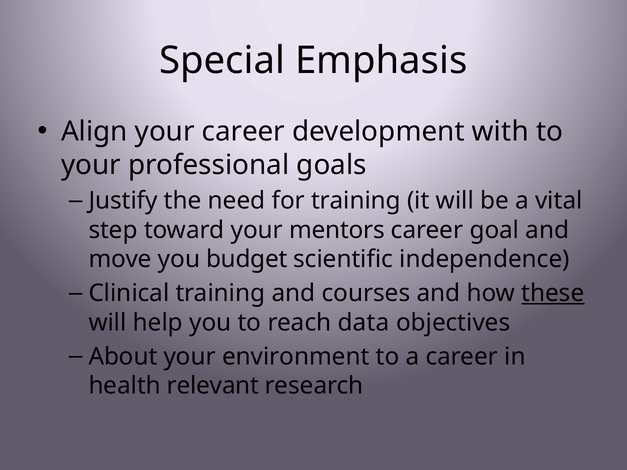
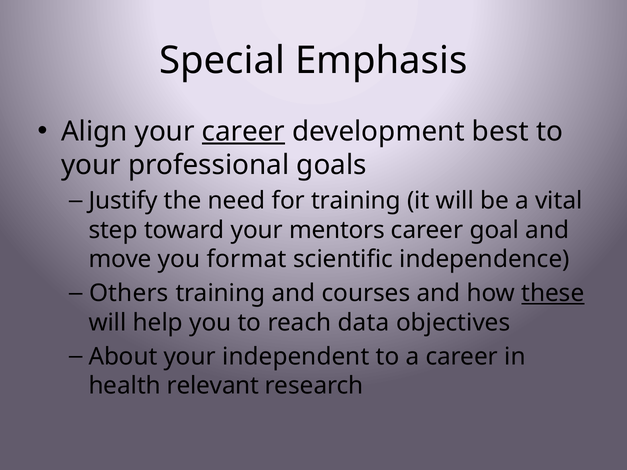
career at (243, 132) underline: none -> present
with: with -> best
budget: budget -> format
Clinical: Clinical -> Others
environment: environment -> independent
